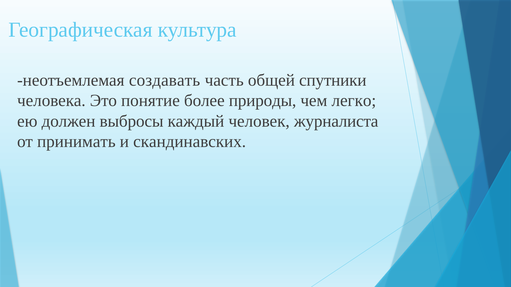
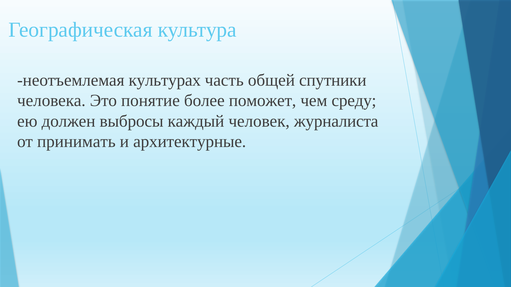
создавать: создавать -> культурах
природы: природы -> поможет
легко: легко -> среду
скандинавских: скандинавских -> архитектурные
